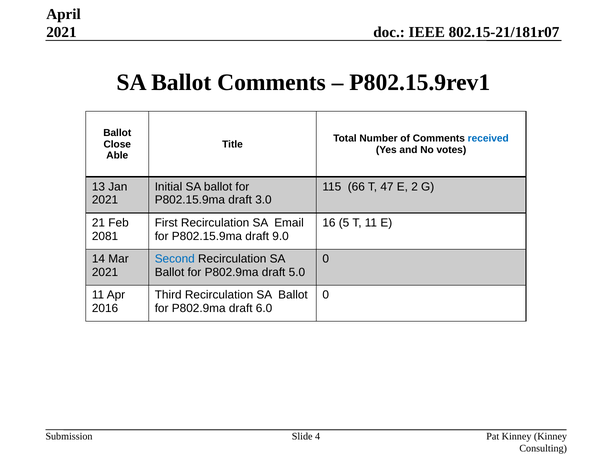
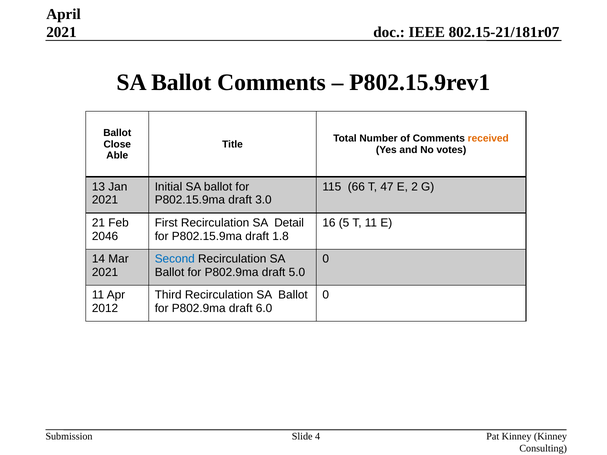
received colour: blue -> orange
Email: Email -> Detail
2081: 2081 -> 2046
9.0: 9.0 -> 1.8
2016: 2016 -> 2012
